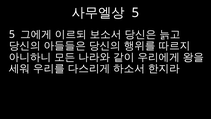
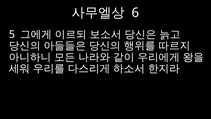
5 at (135, 13): 5 -> 6
